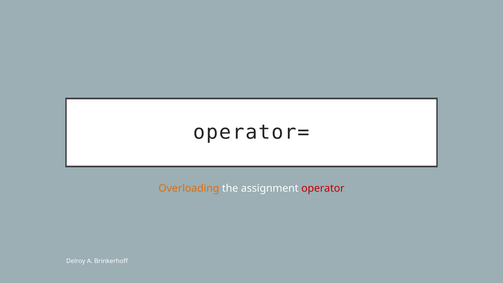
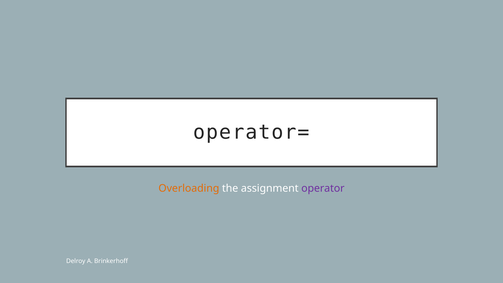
operator colour: red -> purple
